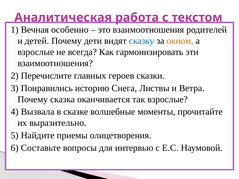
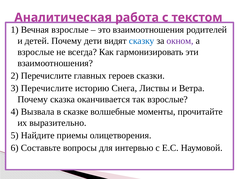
Вечная особенно: особенно -> взрослые
окном colour: orange -> purple
3 Понравились: Понравились -> Перечислите
